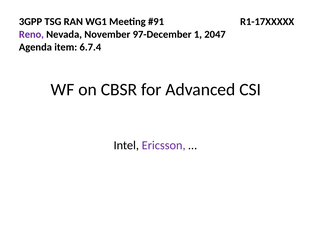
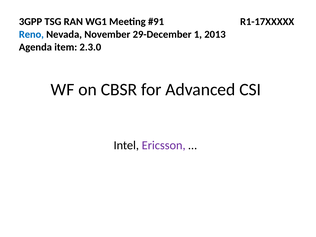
Reno colour: purple -> blue
97-December: 97-December -> 29-December
2047: 2047 -> 2013
6.7.4: 6.7.4 -> 2.3.0
